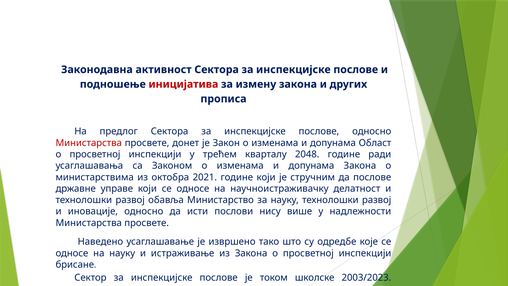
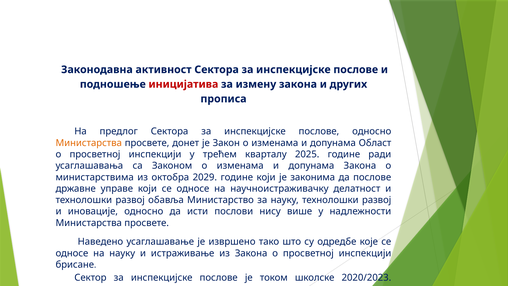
Министарства at (89, 143) colour: red -> orange
2048: 2048 -> 2025
2021: 2021 -> 2029
је стручним: стручним -> законима
2003/2023: 2003/2023 -> 2020/2023
